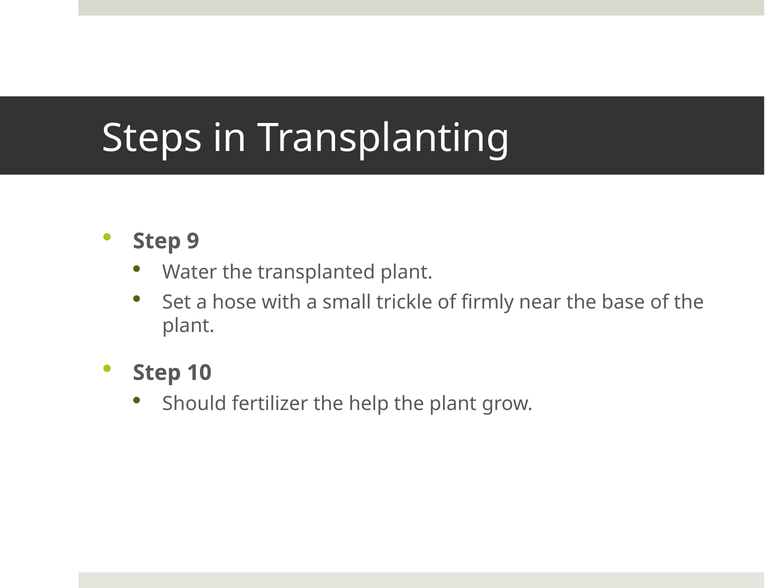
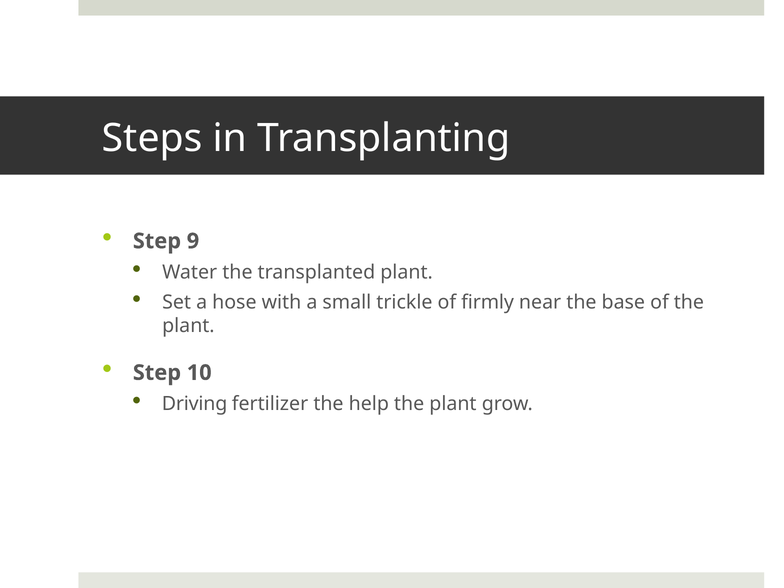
Should: Should -> Driving
